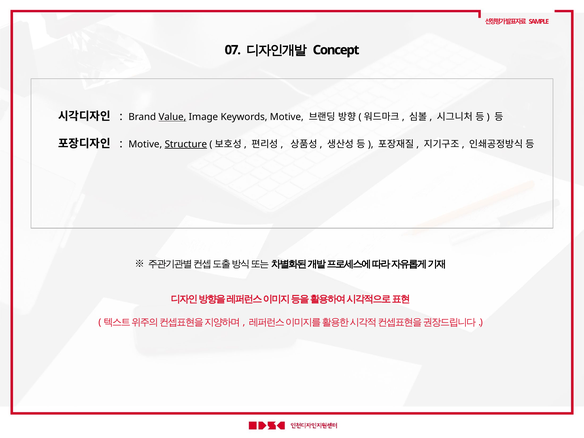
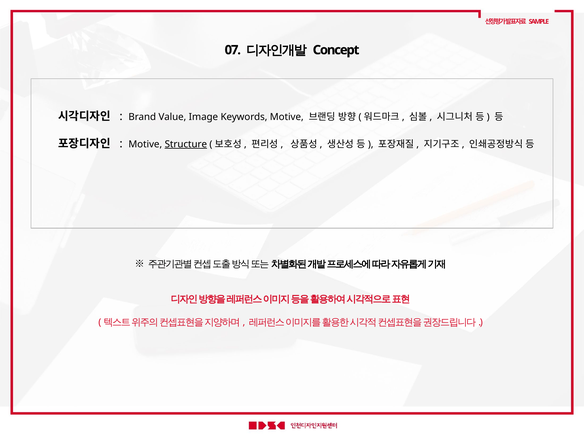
Value underline: present -> none
